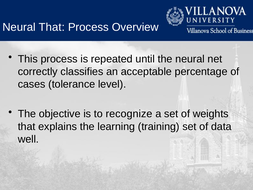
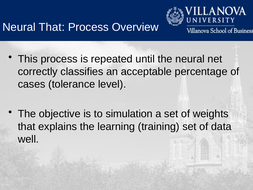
recognize: recognize -> simulation
